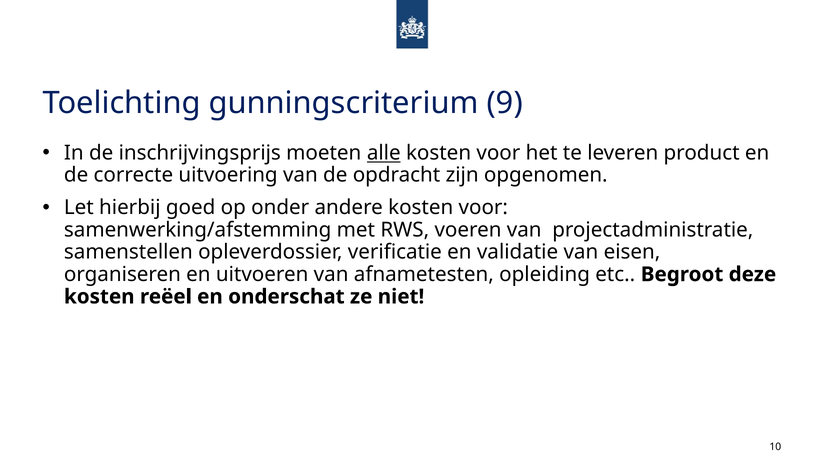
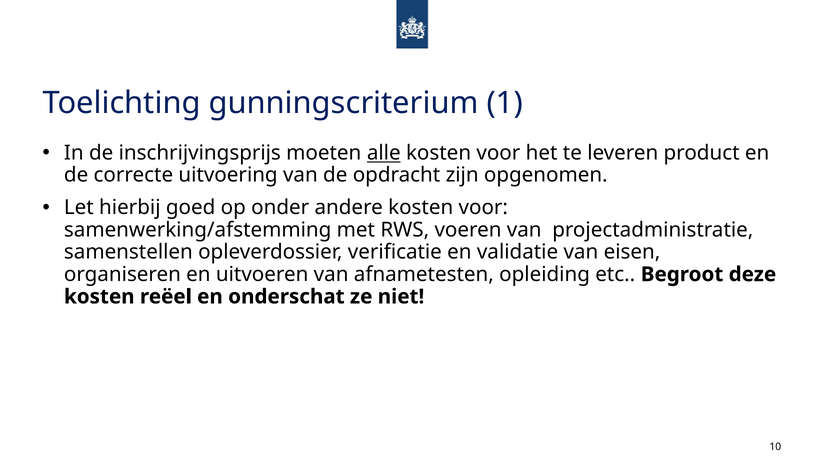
9: 9 -> 1
